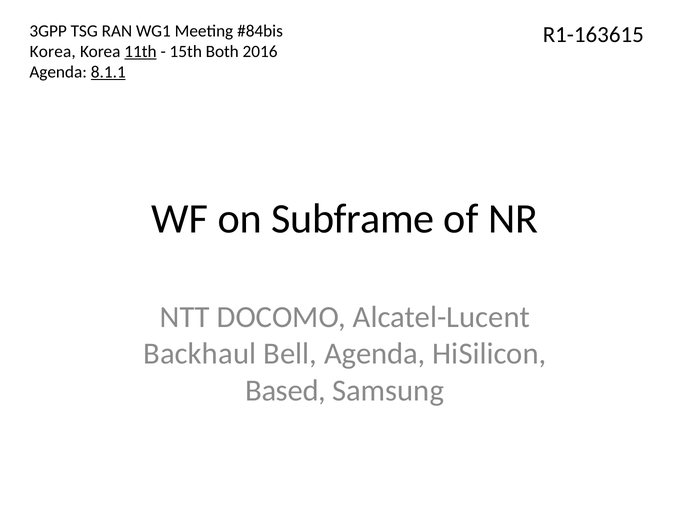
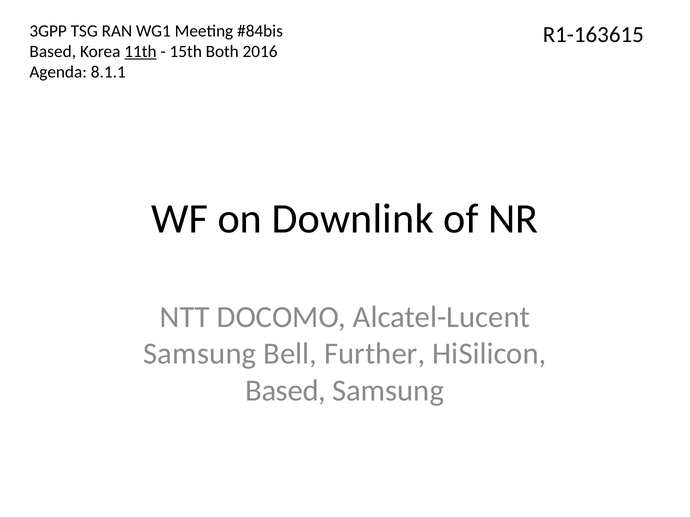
Korea at (53, 52): Korea -> Based
8.1.1 underline: present -> none
Subframe: Subframe -> Downlink
Backhaul at (200, 354): Backhaul -> Samsung
Bell Agenda: Agenda -> Further
